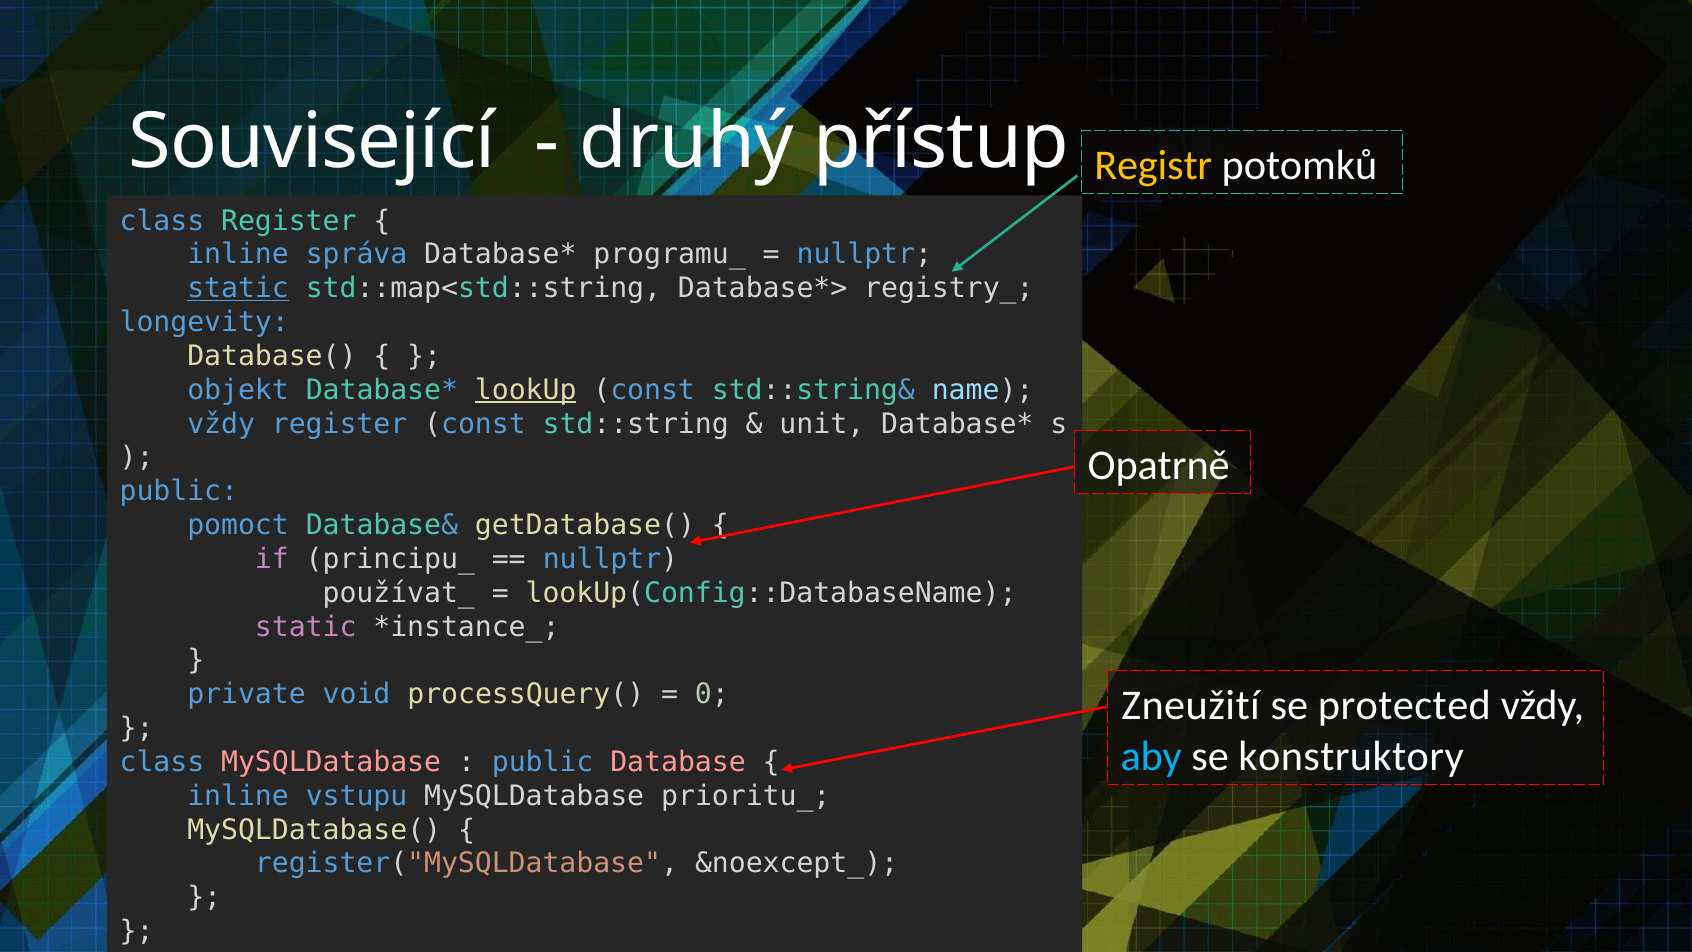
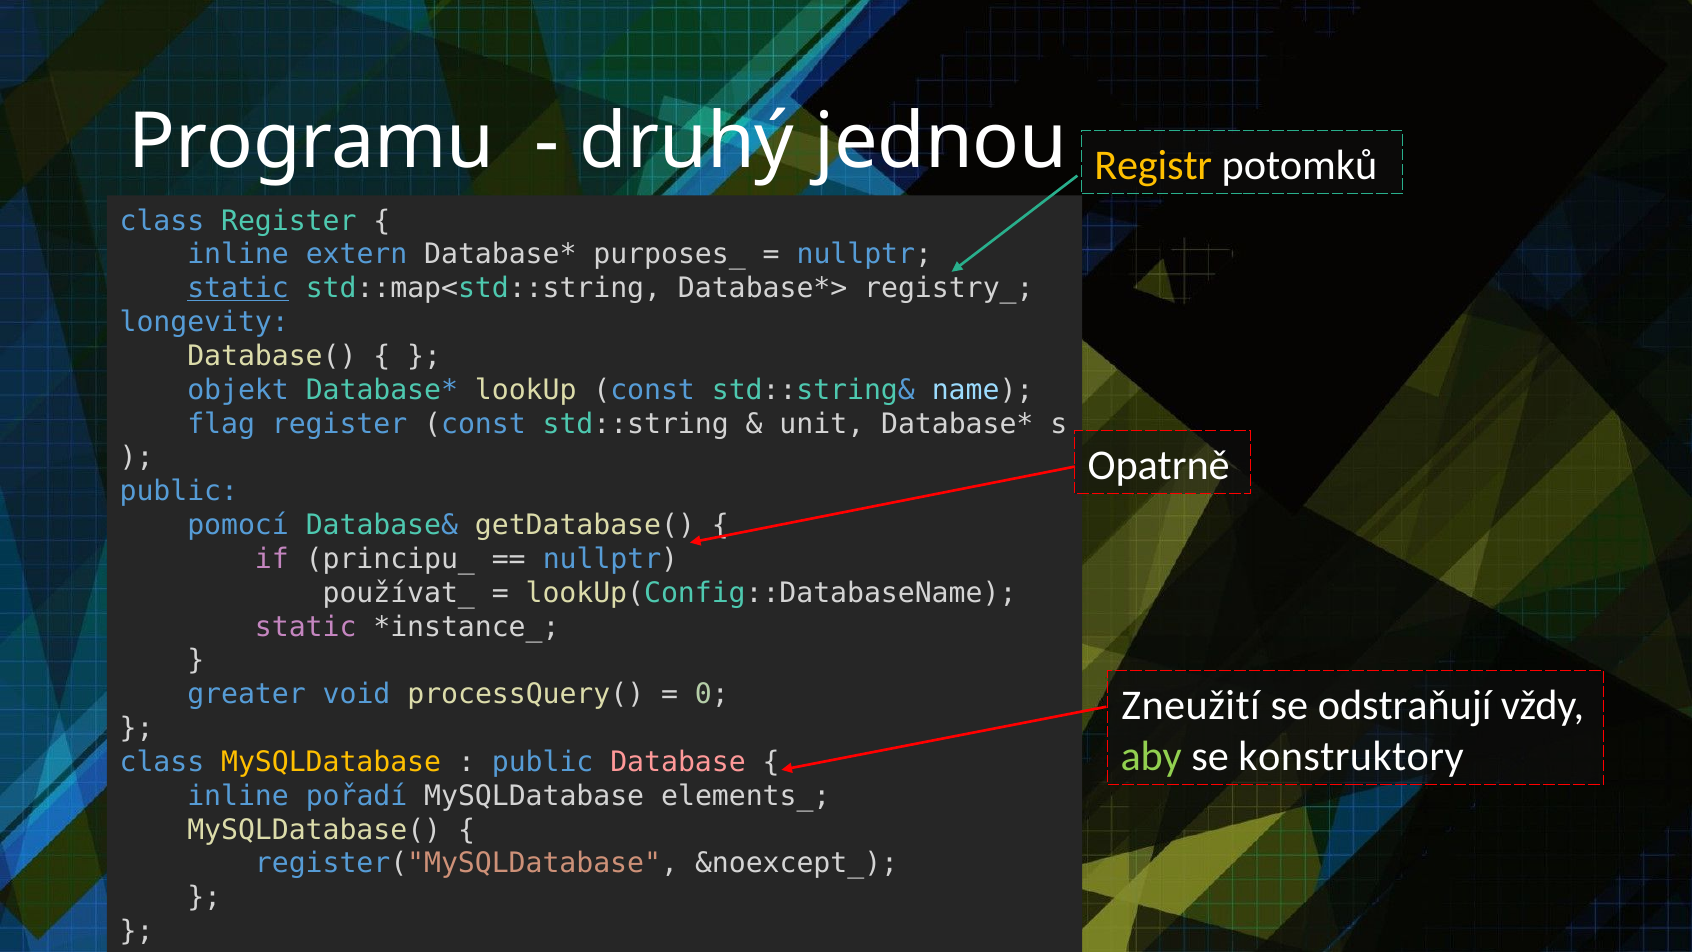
Související: Související -> Programu
přístup: přístup -> jednou
správa: správa -> extern
programu_: programu_ -> purposes_
lookUp underline: present -> none
vždy at (221, 424): vždy -> flag
pomoct: pomoct -> pomocí
private: private -> greater
protected: protected -> odstraňují
aby colour: light blue -> light green
MySQLDatabase at (331, 762) colour: pink -> yellow
vstupu: vstupu -> pořadí
prioritu_: prioritu_ -> elements_
